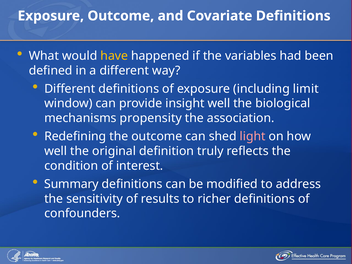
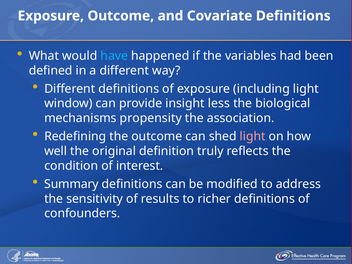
have colour: yellow -> light blue
including limit: limit -> light
insight well: well -> less
